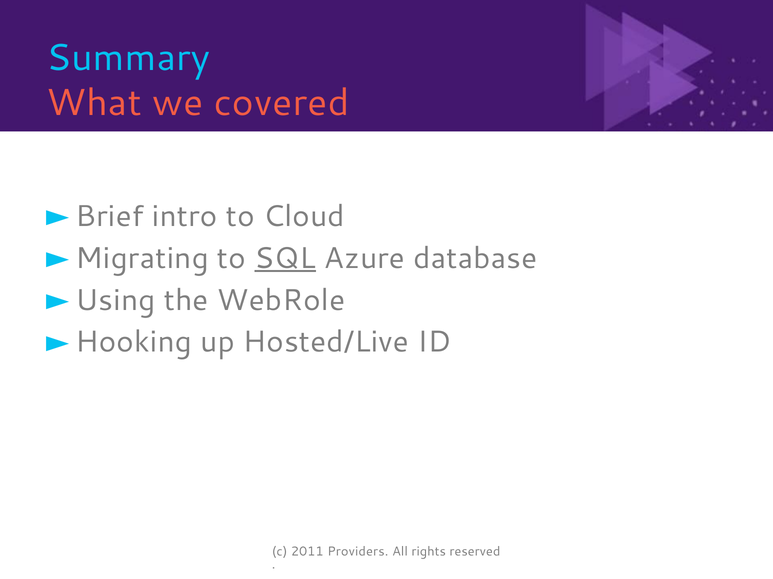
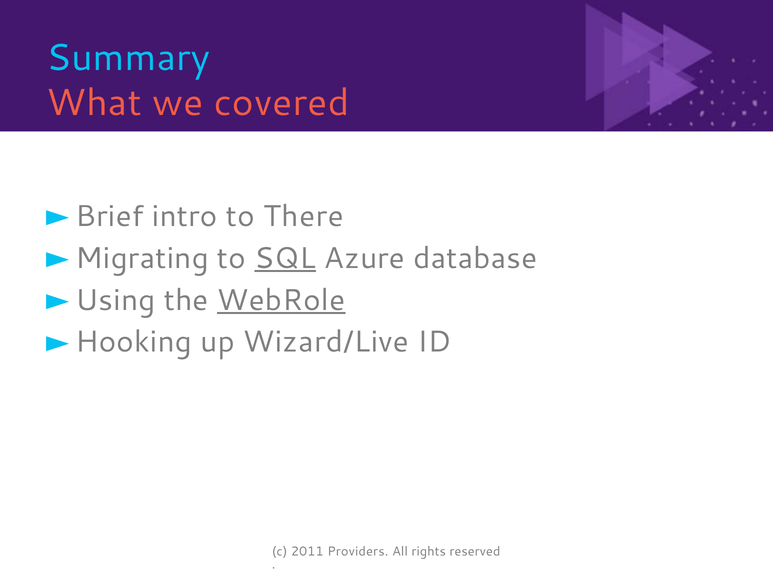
Cloud: Cloud -> There
WebRole underline: none -> present
Hosted/Live: Hosted/Live -> Wizard/Live
